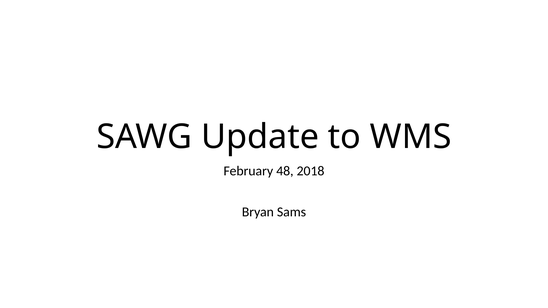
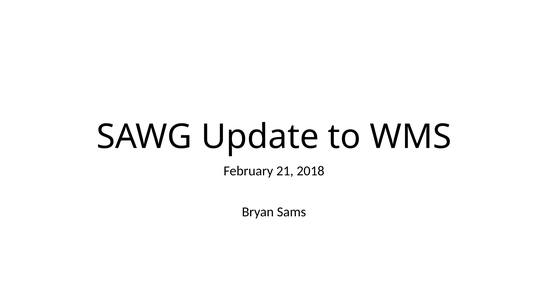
48: 48 -> 21
